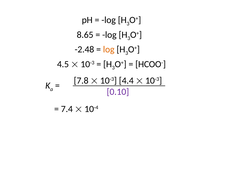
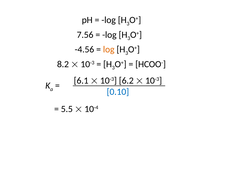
8.65: 8.65 -> 7.56
-2.48: -2.48 -> -4.56
4.5: 4.5 -> 8.2
7.8: 7.8 -> 6.1
4.4: 4.4 -> 6.2
0.10 colour: purple -> blue
7.4: 7.4 -> 5.5
